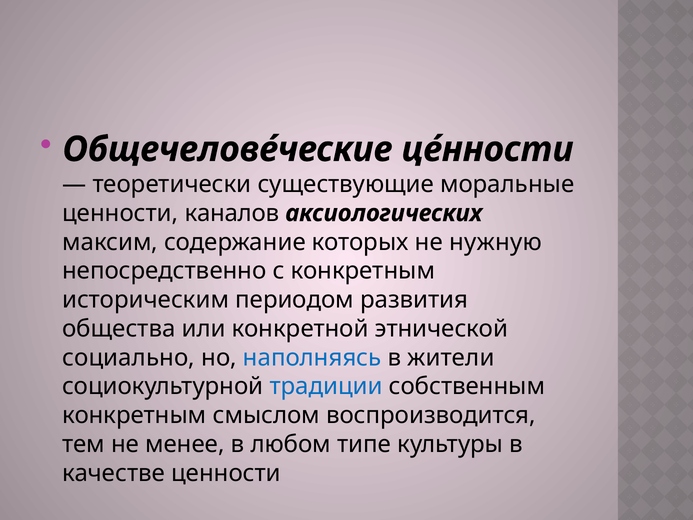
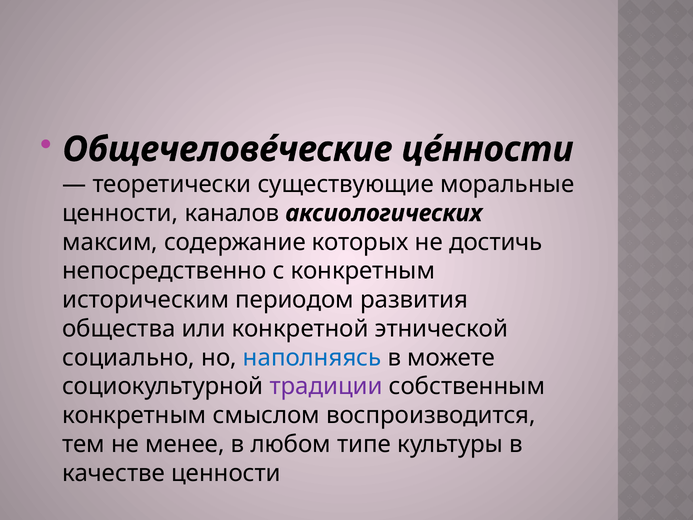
нужную: нужную -> достичь
жители: жители -> можете
традиции colour: blue -> purple
